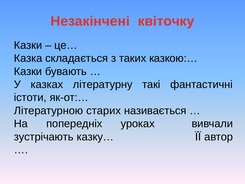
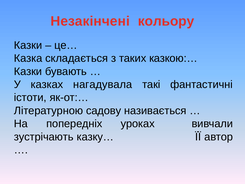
квіточку: квіточку -> кольору
літературну: літературну -> нагадувала
старих: старих -> садову
